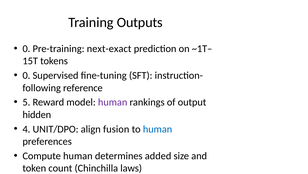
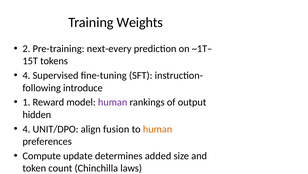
Outputs: Outputs -> Weights
0 at (26, 48): 0 -> 2
next-exact: next-exact -> next-every
0 at (26, 75): 0 -> 4
reference: reference -> introduce
5: 5 -> 1
human at (158, 129) colour: blue -> orange
Compute human: human -> update
